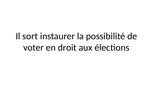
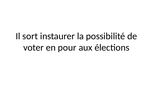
droit: droit -> pour
